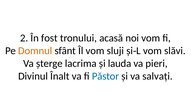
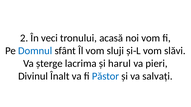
fost: fost -> veci
Domnul colour: orange -> blue
lauda: lauda -> harul
